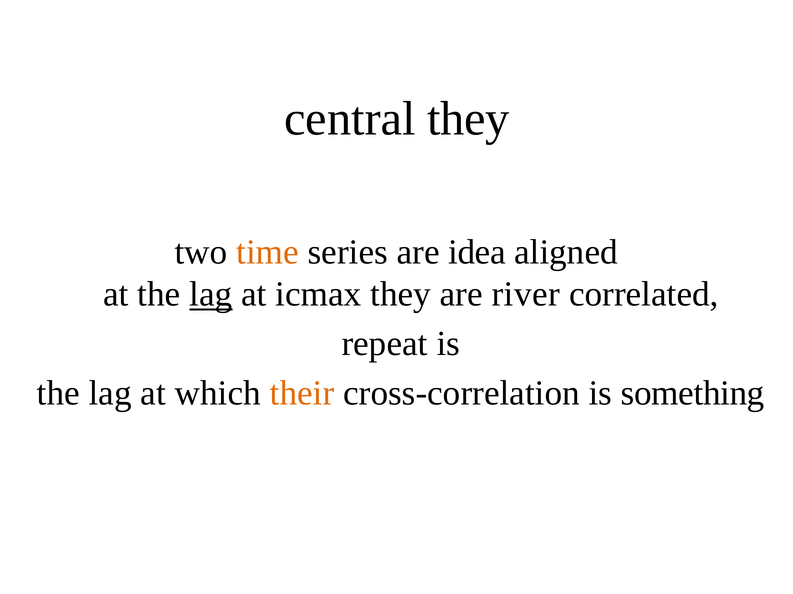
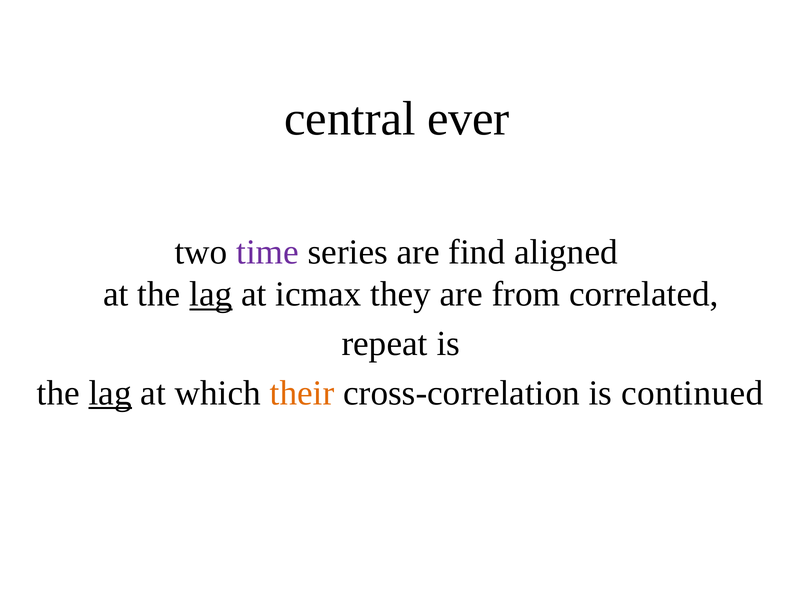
central they: they -> ever
time colour: orange -> purple
idea: idea -> find
river: river -> from
lag at (110, 393) underline: none -> present
something: something -> continued
